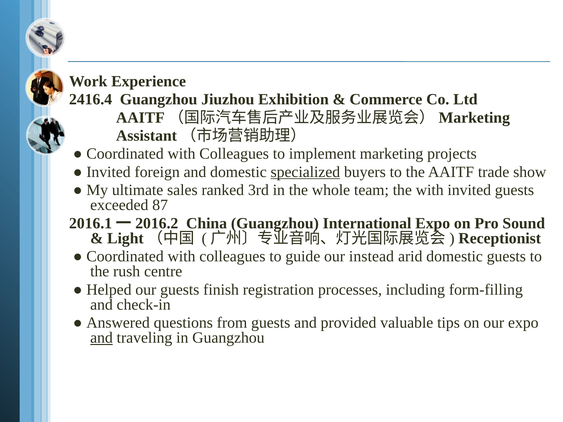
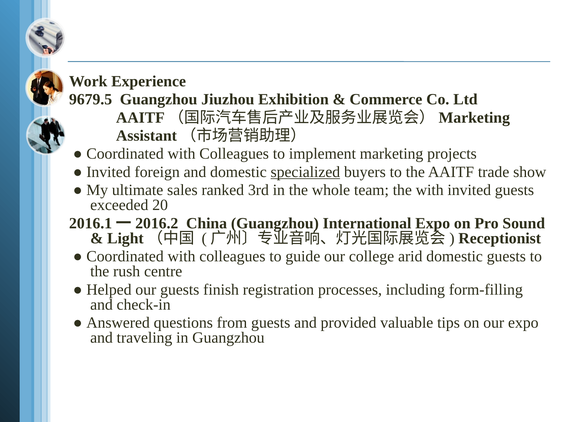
2416.4: 2416.4 -> 9679.5
87: 87 -> 20
instead: instead -> college
and at (101, 338) underline: present -> none
